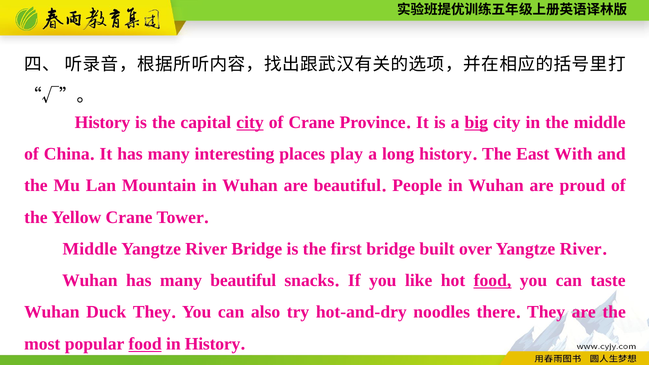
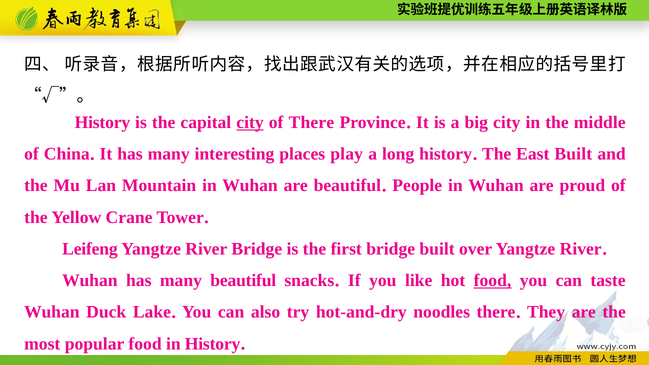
of Crane: Crane -> There
big underline: present -> none
East With: With -> Built
Middle at (90, 249): Middle -> Leifeng
Duck They: They -> Lake
food at (145, 344) underline: present -> none
